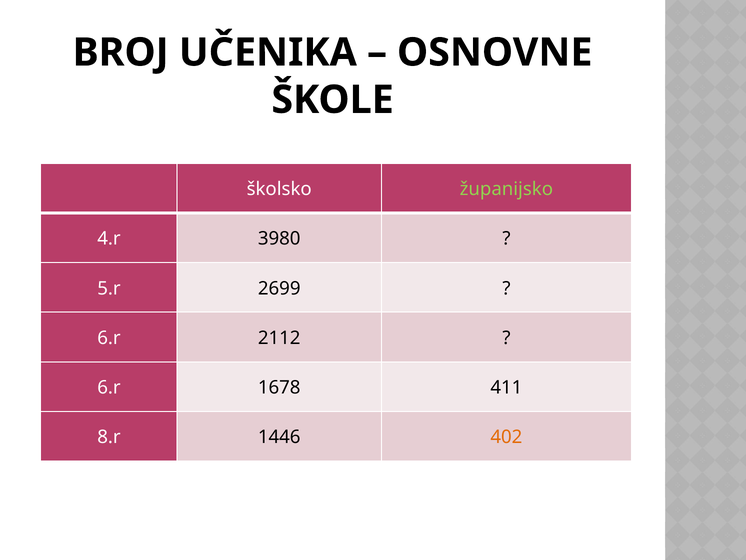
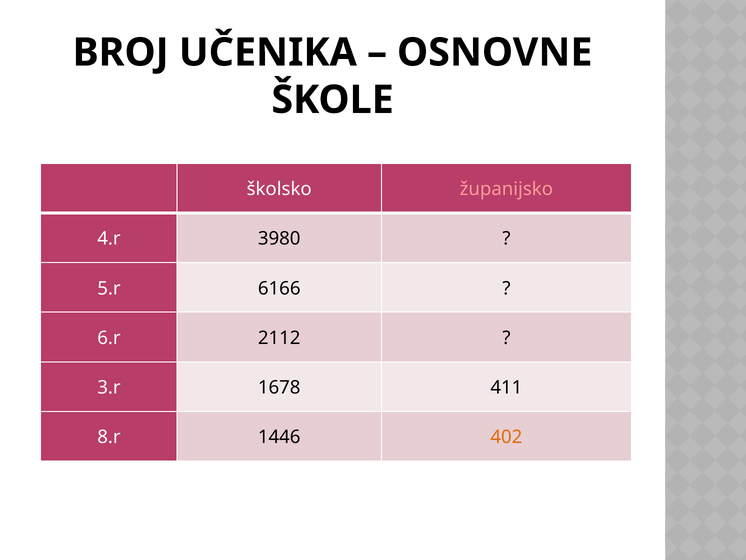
županijsko colour: light green -> pink
2699: 2699 -> 6166
6.r at (109, 387): 6.r -> 3.r
